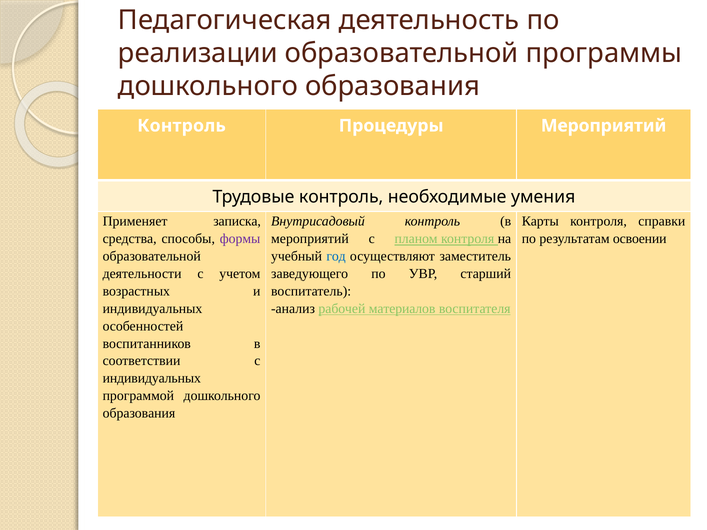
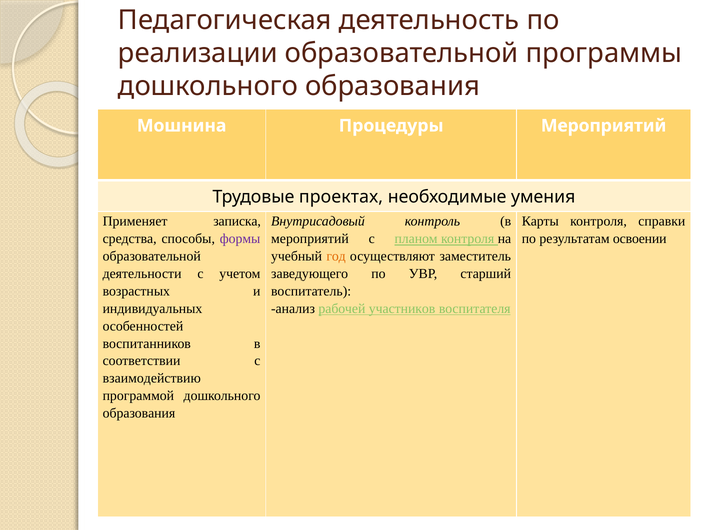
Контроль at (182, 126): Контроль -> Мошнина
Трудовые контроль: контроль -> проектах
год colour: blue -> orange
материалов: материалов -> участников
индивидуальных at (152, 379): индивидуальных -> взаимодействию
